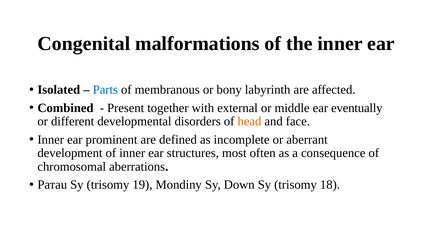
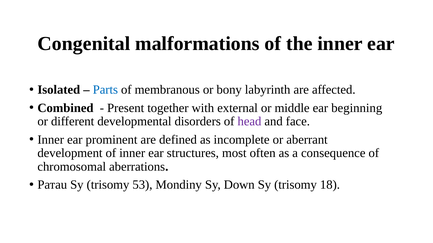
eventually: eventually -> beginning
head colour: orange -> purple
19: 19 -> 53
